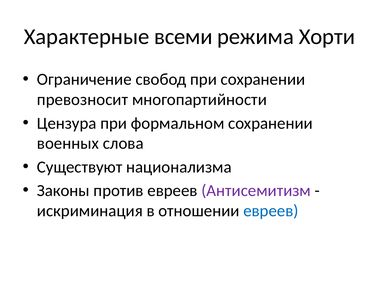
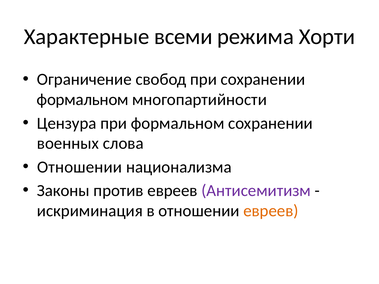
превозносит at (83, 100): превозносит -> формальном
Существуют at (80, 167): Существуют -> Отношении
евреев at (271, 211) colour: blue -> orange
